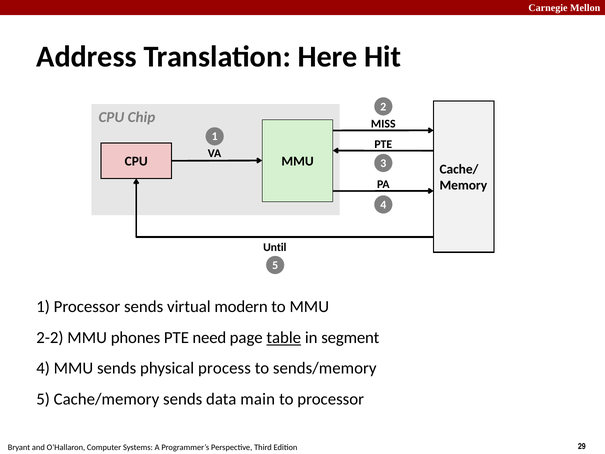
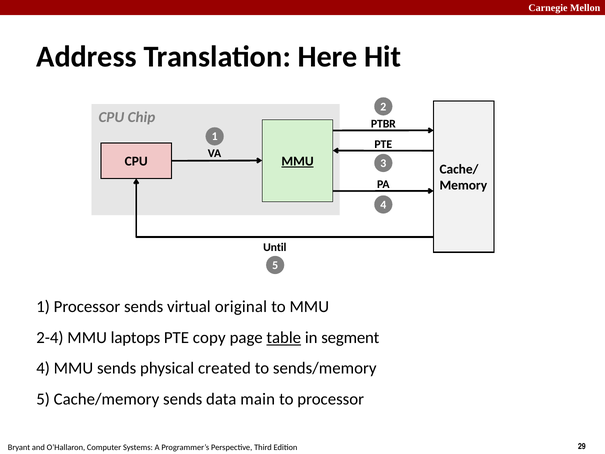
MISS: MISS -> PTBR
MMU at (298, 161) underline: none -> present
modern: modern -> original
2-2: 2-2 -> 2-4
phones: phones -> laptops
need: need -> copy
process: process -> created
